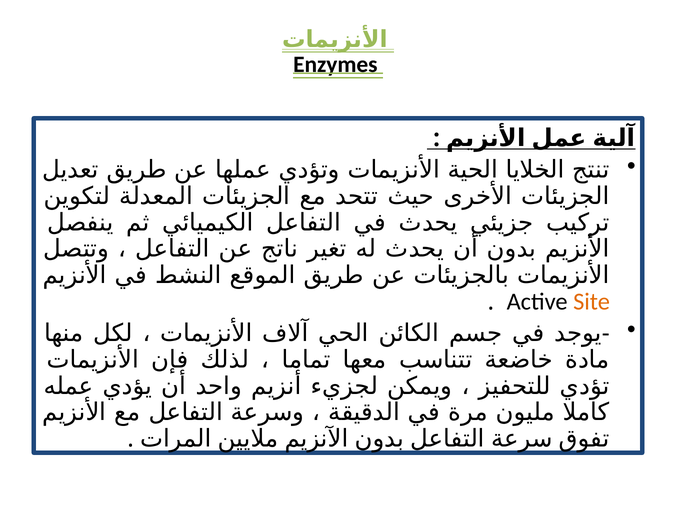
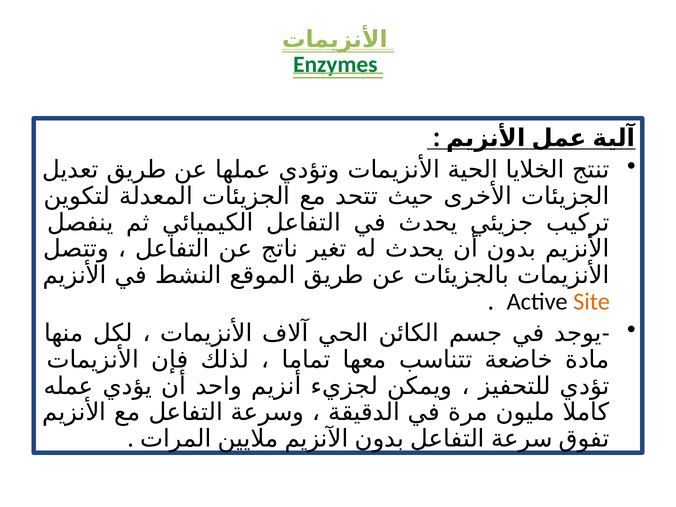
Enzymes colour: black -> green
